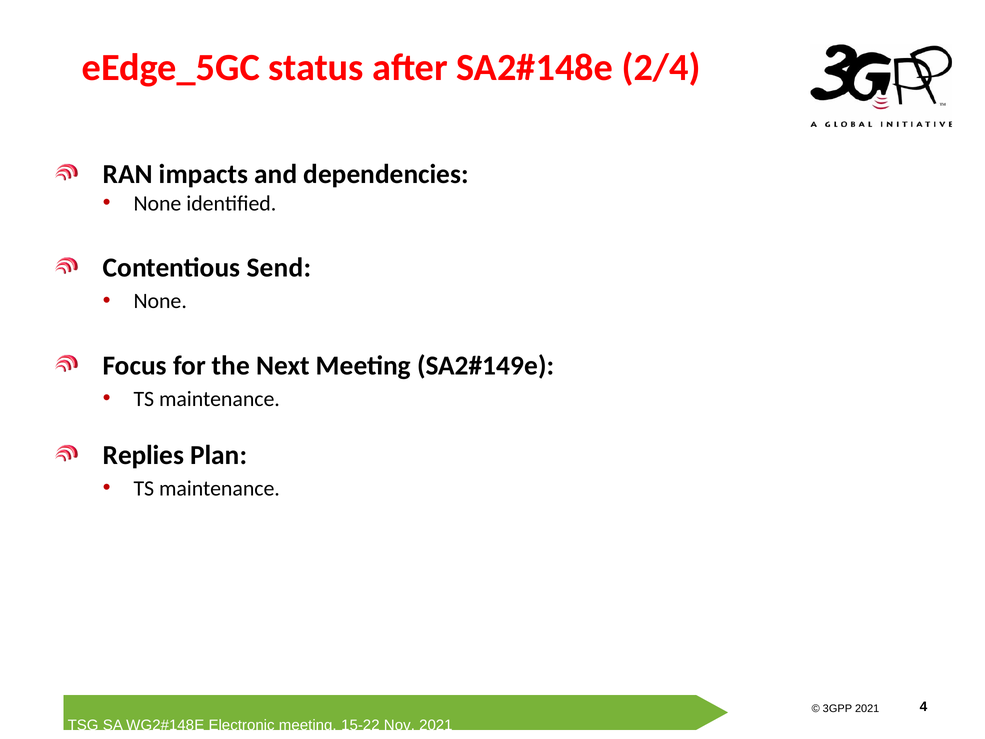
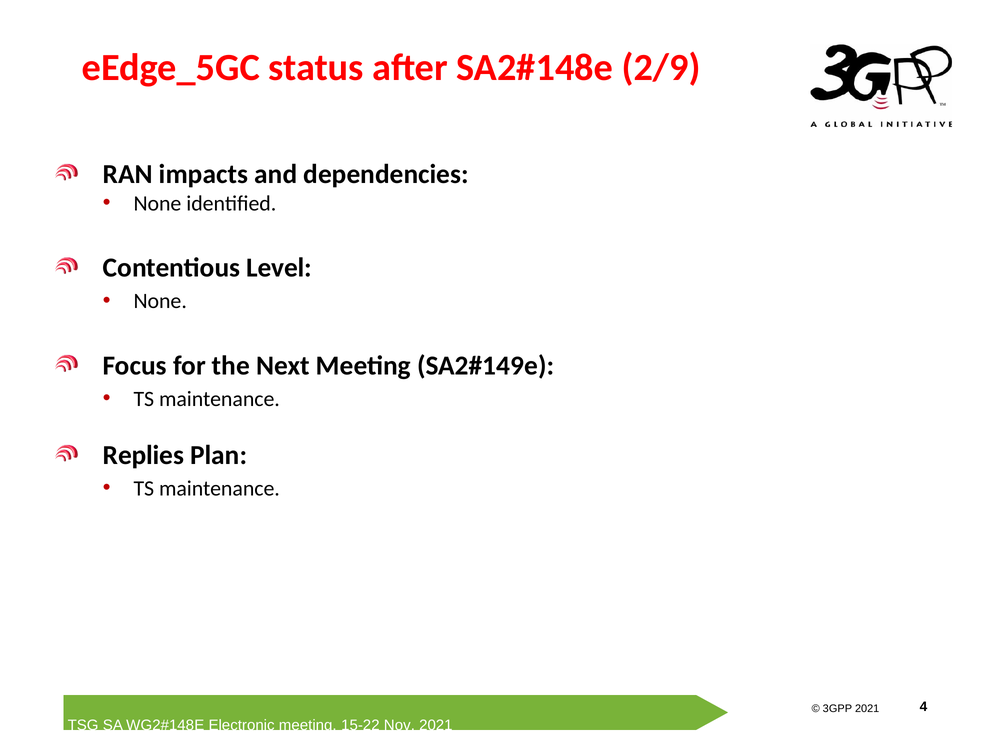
2/4: 2/4 -> 2/9
Send: Send -> Level
